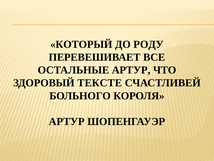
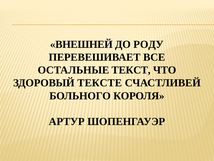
КОТОРЫЙ: КОТОРЫЙ -> ВНЕШНЕЙ
ОСТАЛЬНЫЕ АРТУР: АРТУР -> ТЕКСТ
